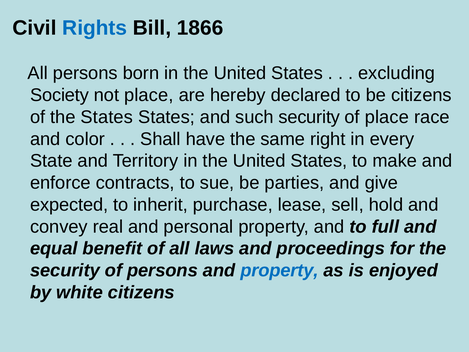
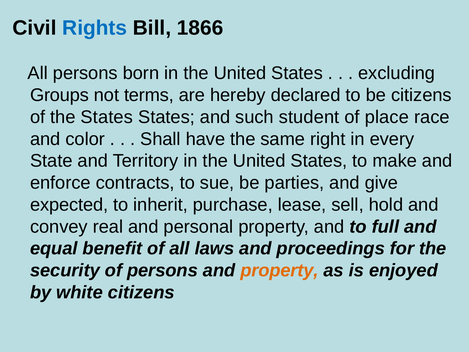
Society: Society -> Groups
not place: place -> terms
such security: security -> student
property at (279, 270) colour: blue -> orange
